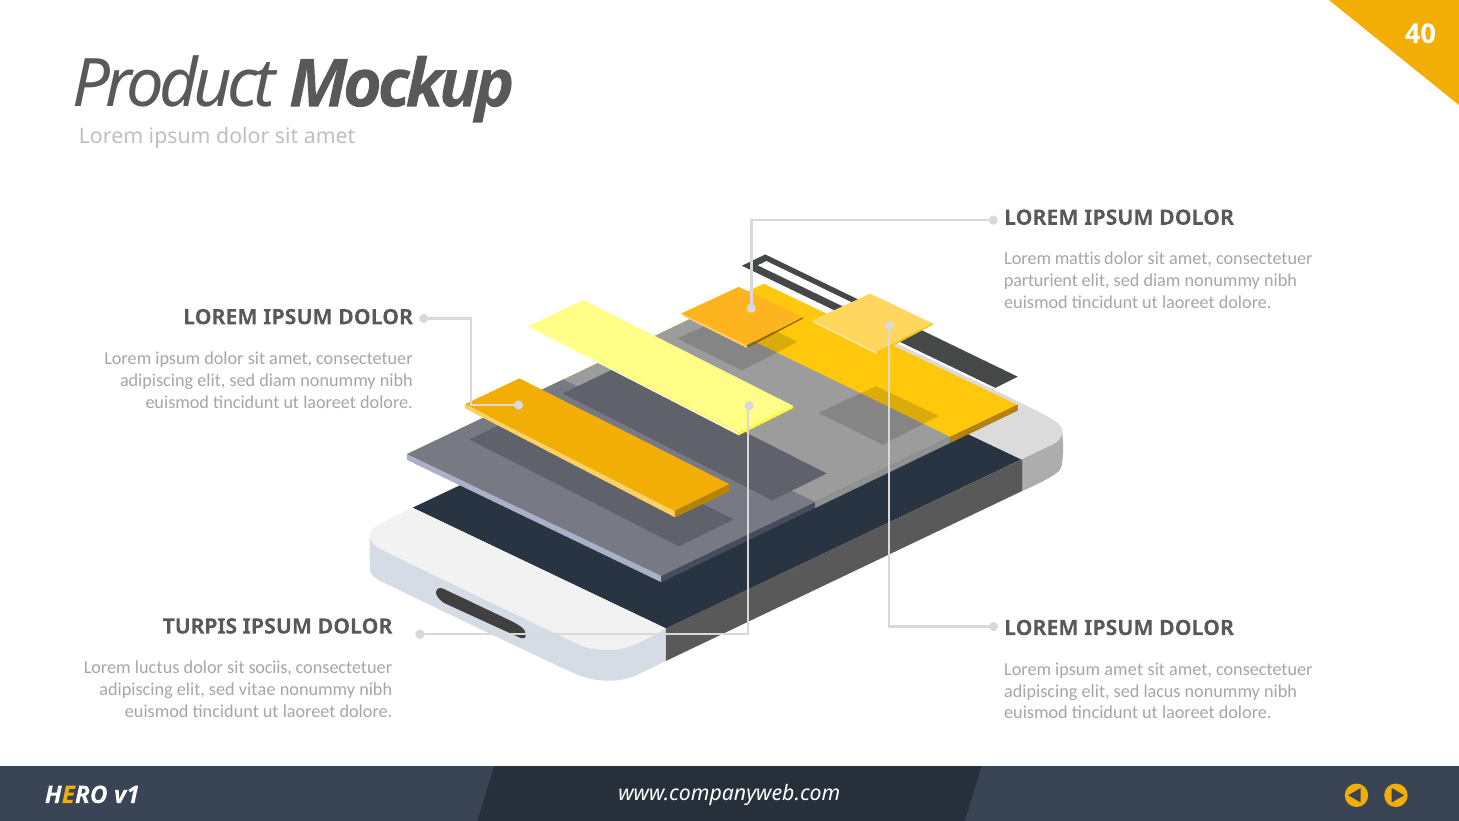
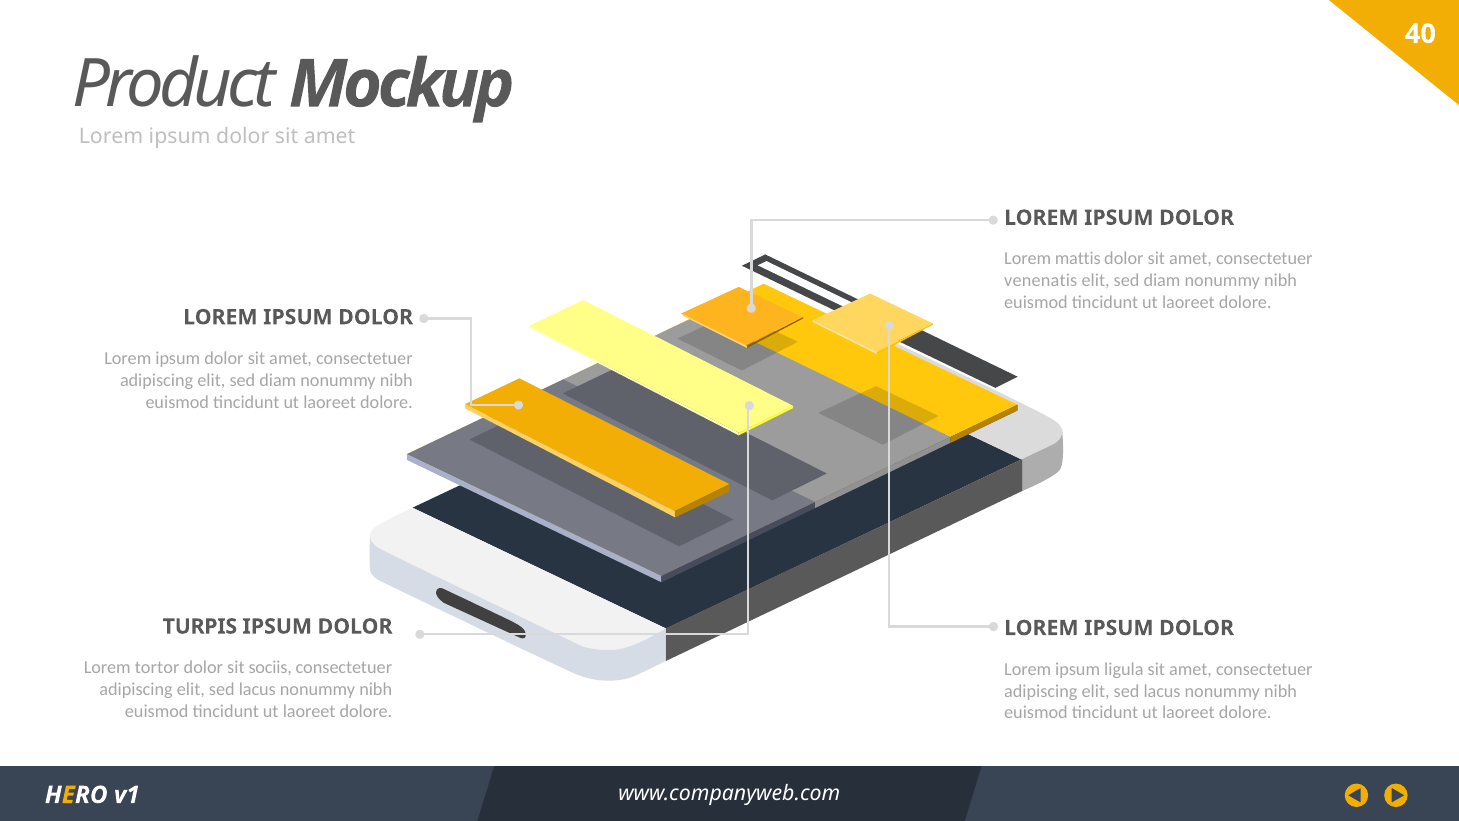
parturient: parturient -> venenatis
luctus: luctus -> tortor
ipsum amet: amet -> ligula
vitae at (257, 689): vitae -> lacus
